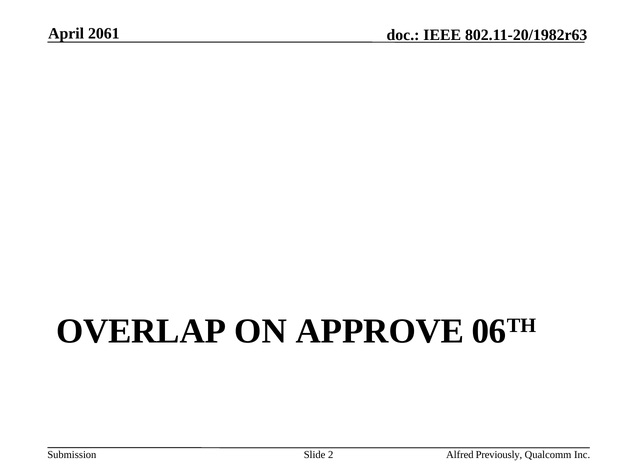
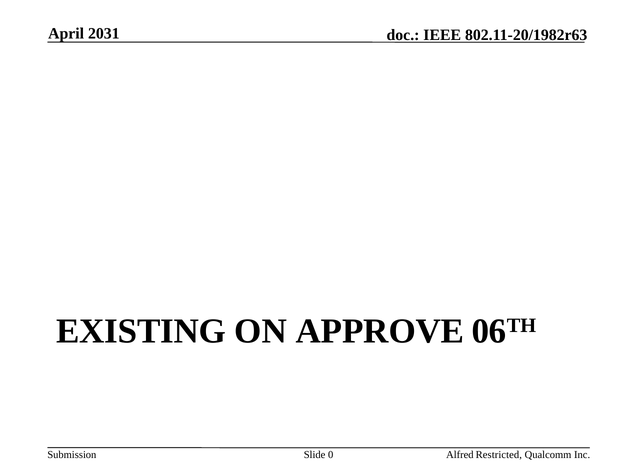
2061: 2061 -> 2031
OVERLAP: OVERLAP -> EXISTING
2: 2 -> 0
Previously: Previously -> Restricted
